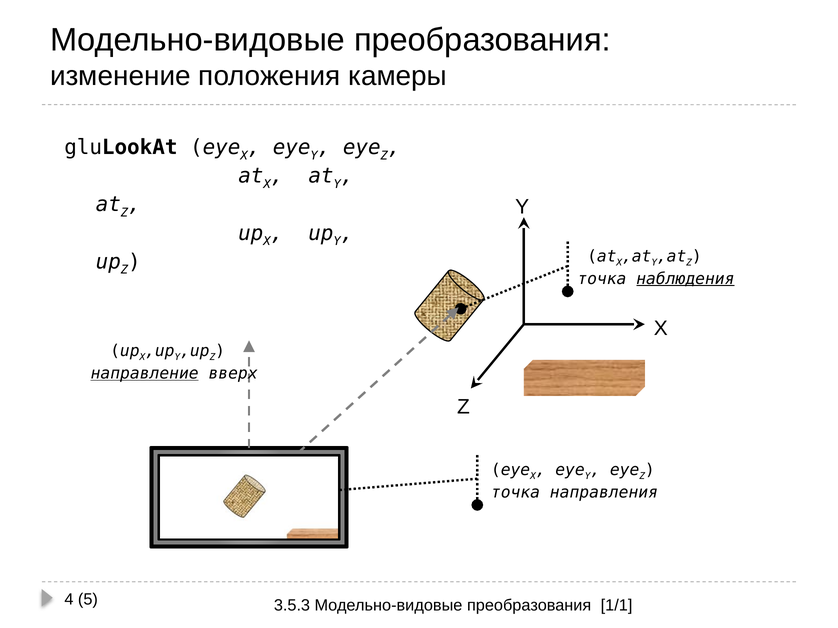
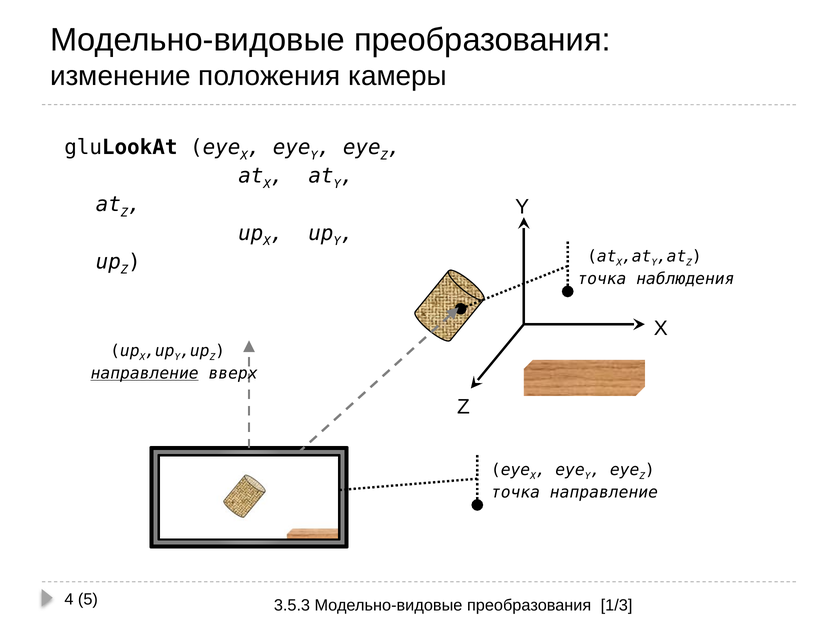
наблюдения underline: present -> none
точка направления: направления -> направление
1/1: 1/1 -> 1/3
